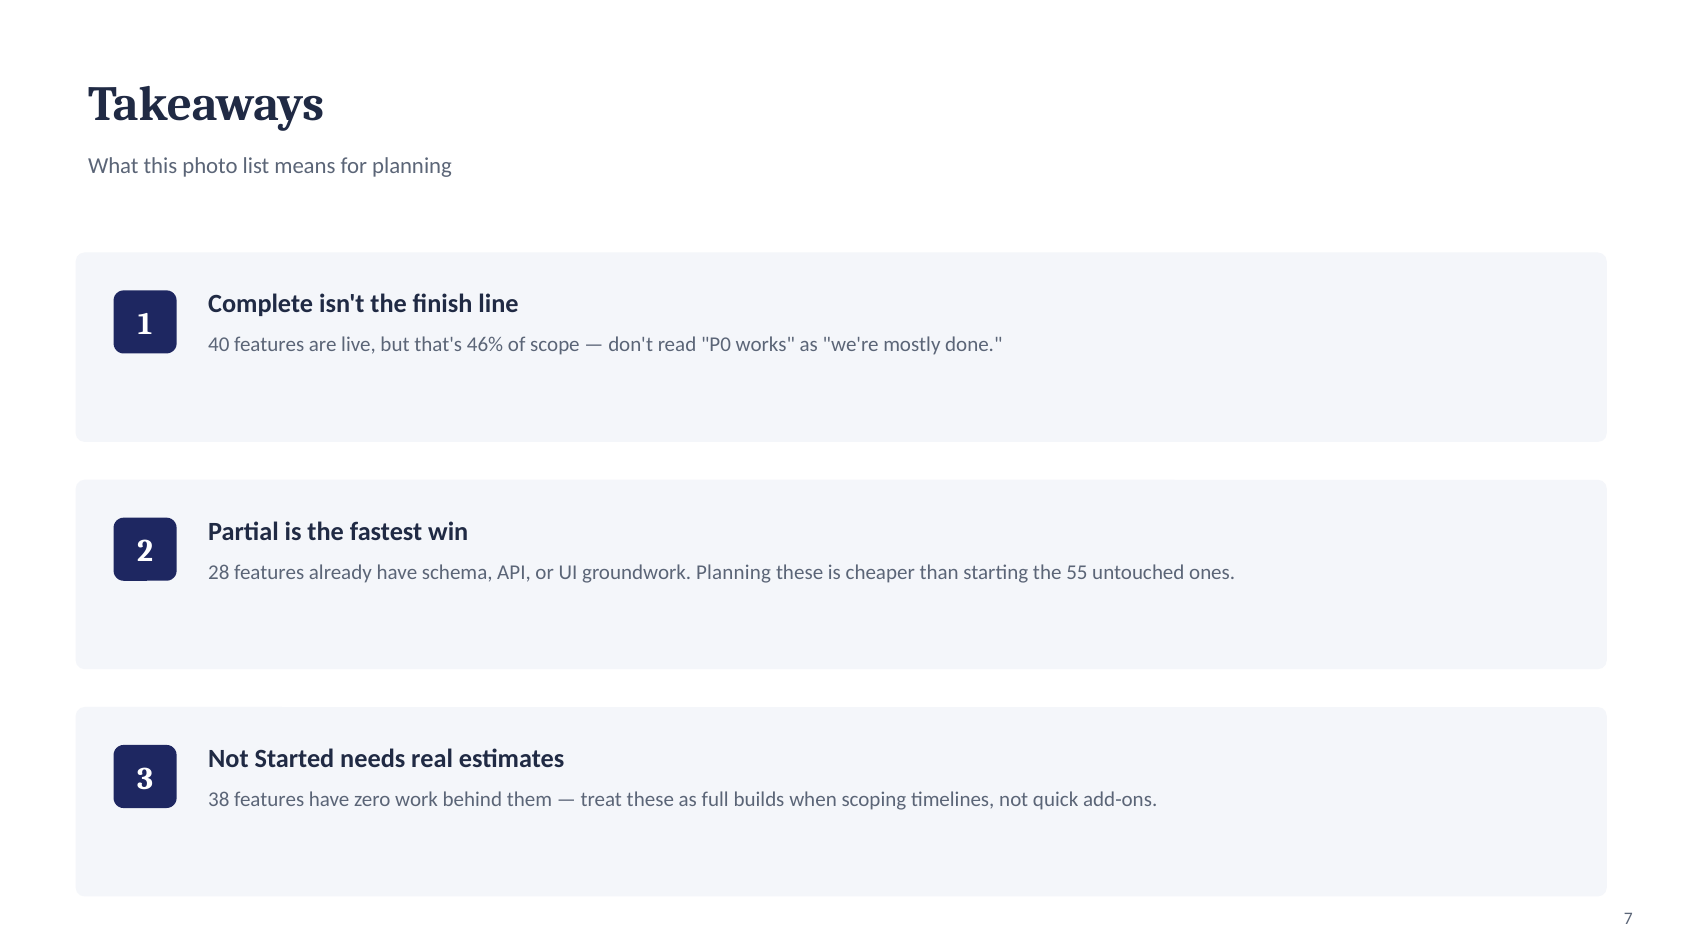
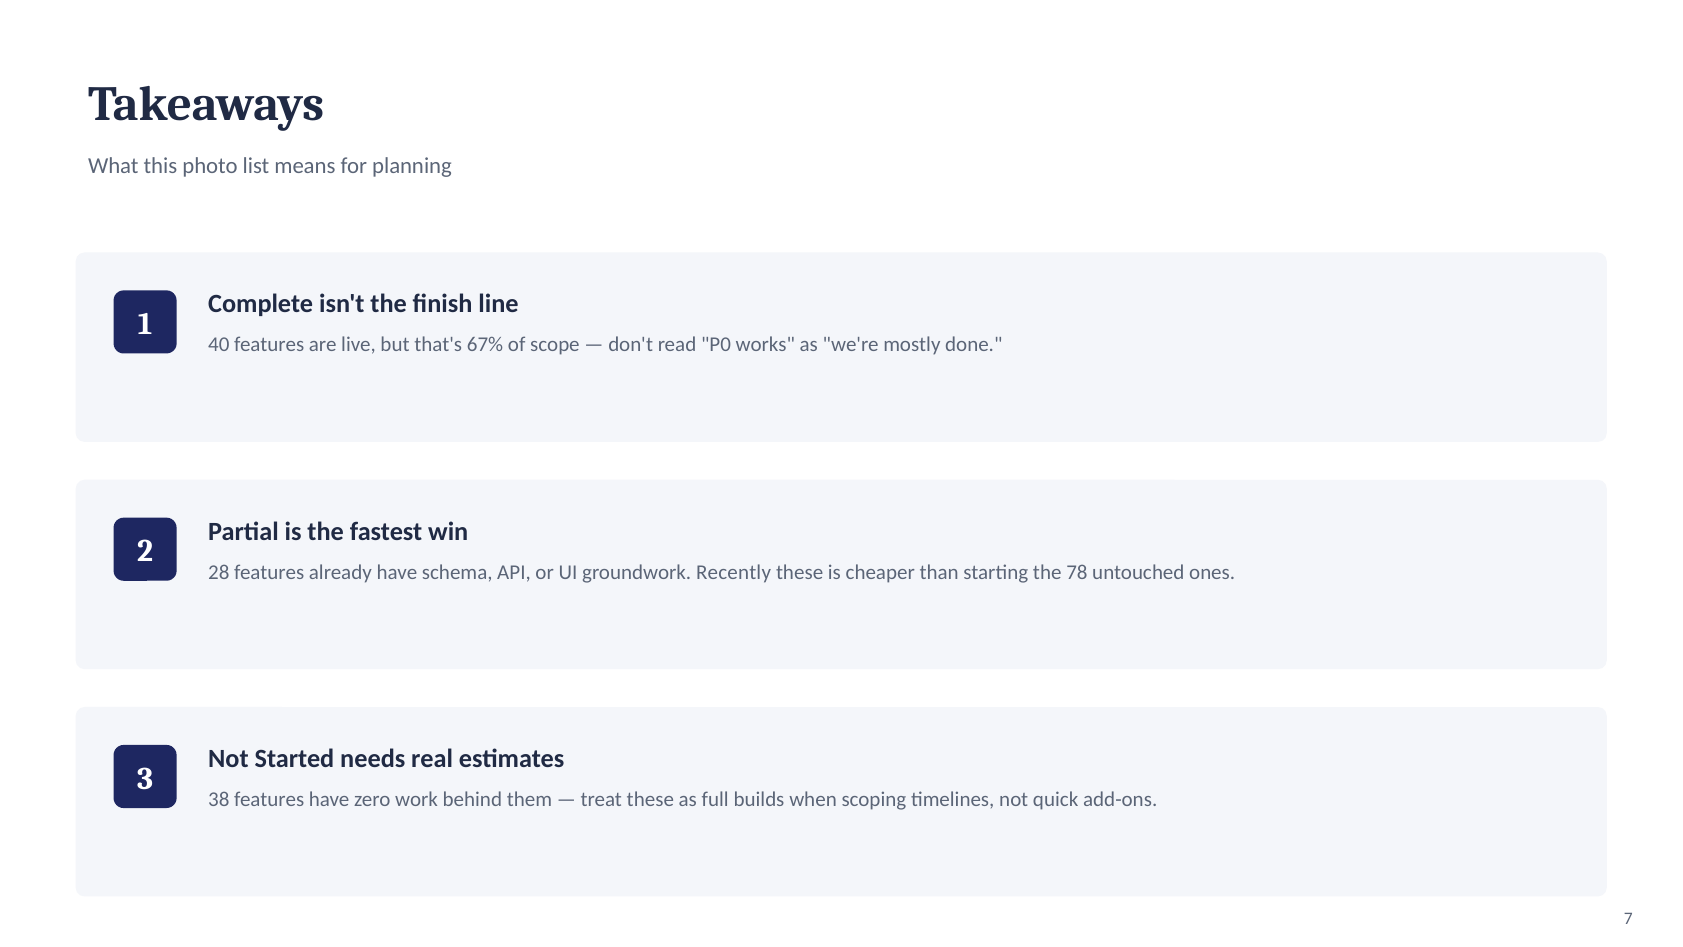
46%: 46% -> 67%
groundwork Planning: Planning -> Recently
55: 55 -> 78
